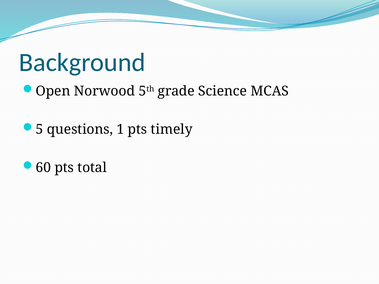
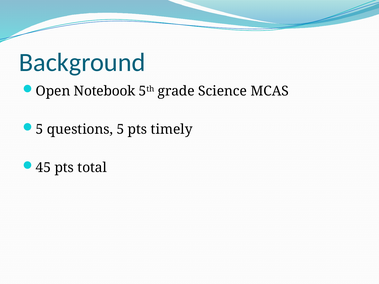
Norwood: Norwood -> Notebook
questions 1: 1 -> 5
60: 60 -> 45
